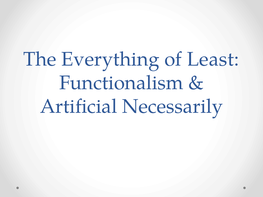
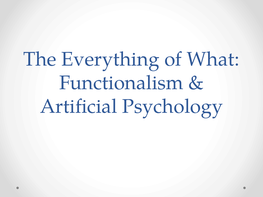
Least: Least -> What
Necessarily: Necessarily -> Psychology
